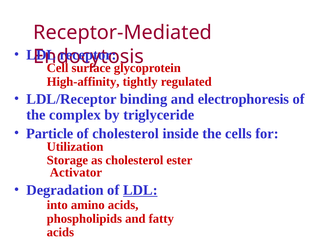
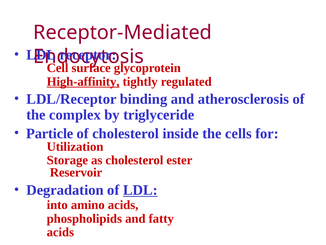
High-affinity underline: none -> present
electrophoresis: electrophoresis -> atherosclerosis
Activator: Activator -> Reservoir
